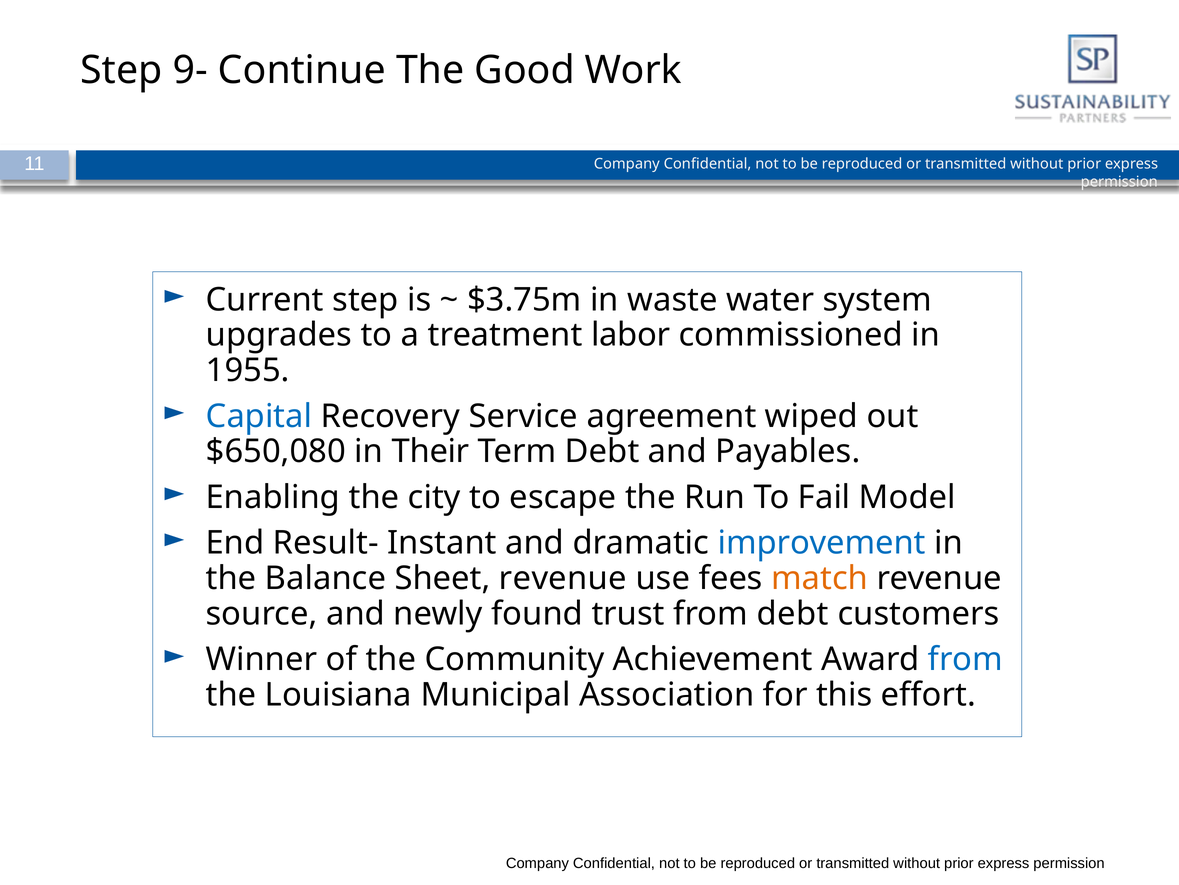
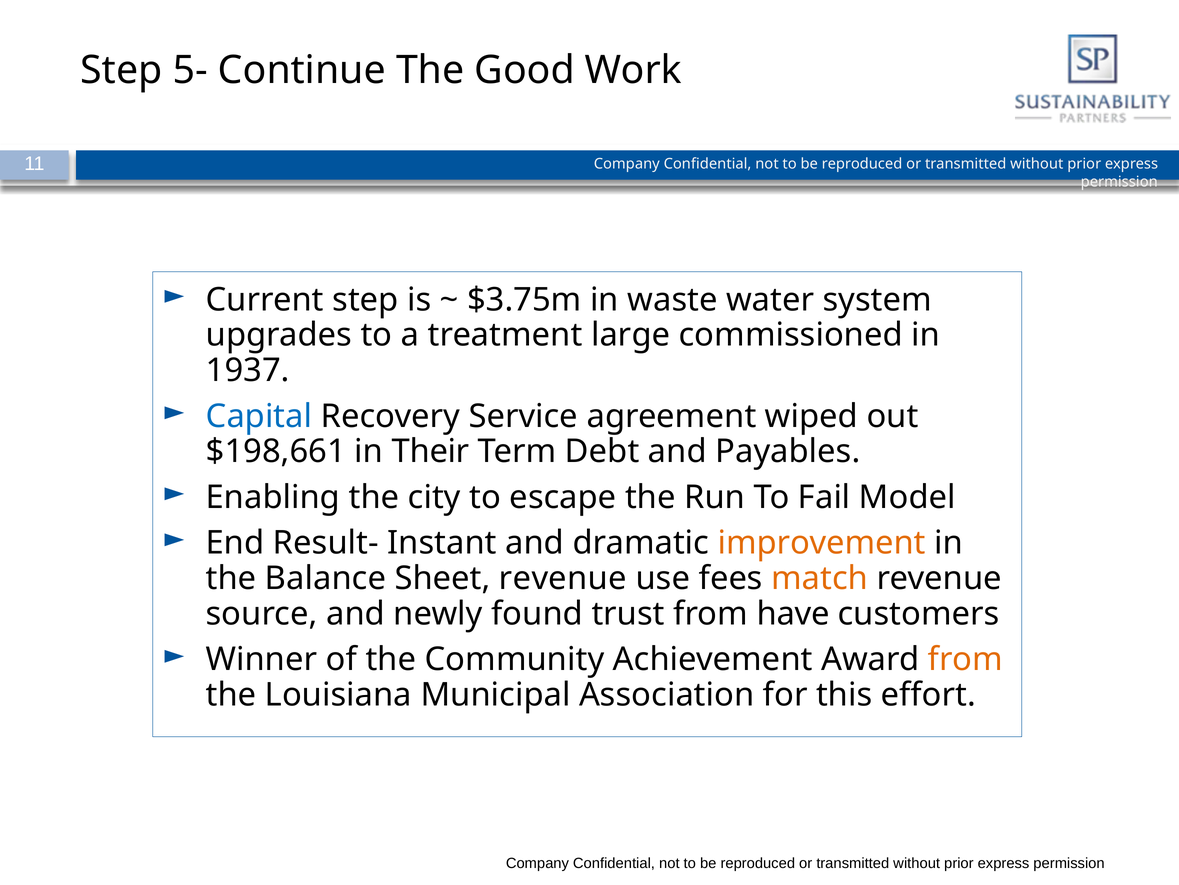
9-: 9- -> 5-
labor: labor -> large
1955: 1955 -> 1937
$650,080: $650,080 -> $198,661
improvement colour: blue -> orange
from debt: debt -> have
from at (965, 659) colour: blue -> orange
